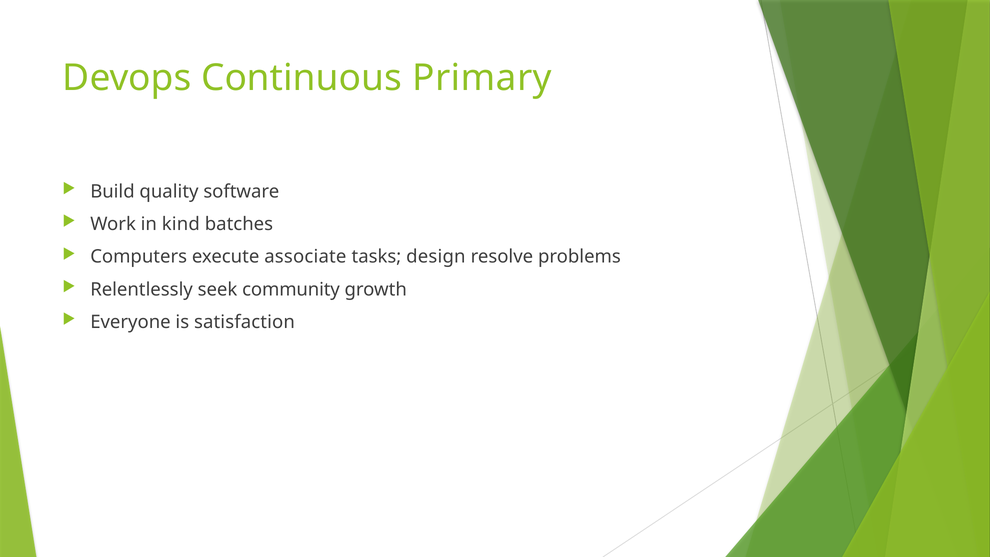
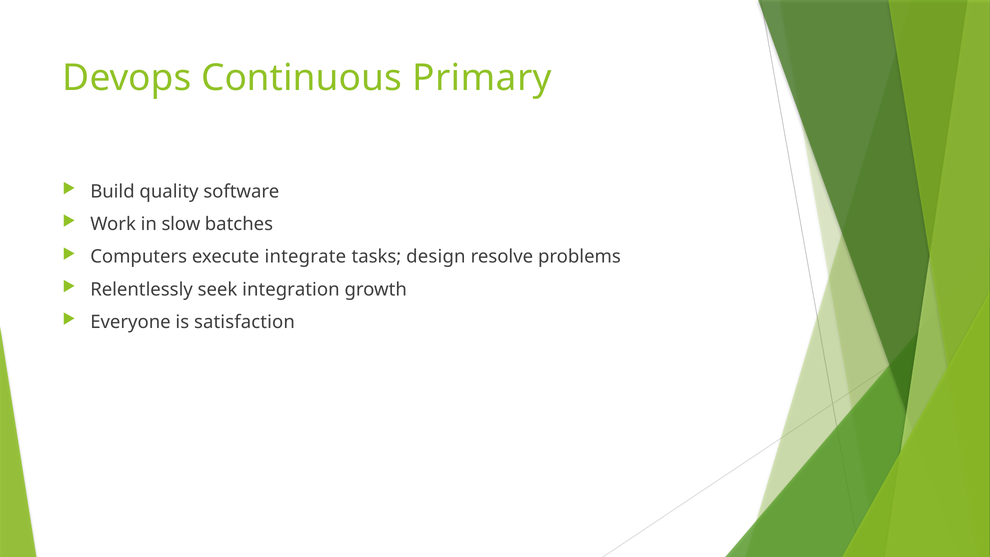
kind: kind -> slow
associate: associate -> integrate
community: community -> integration
